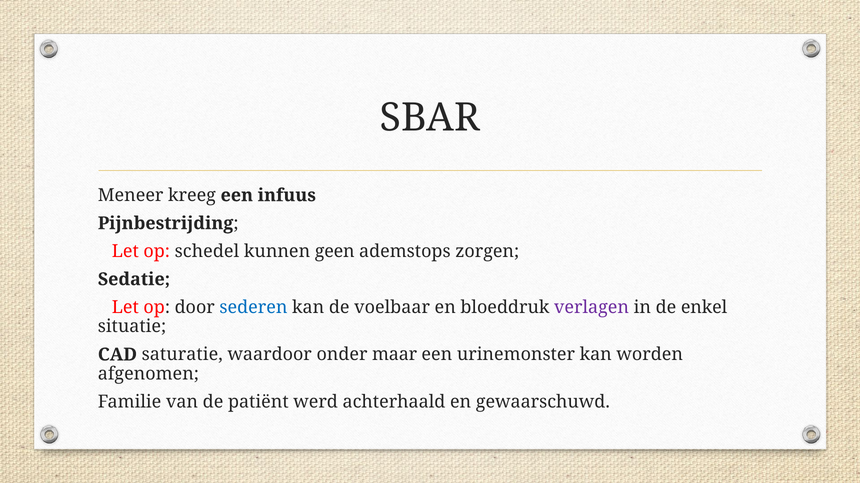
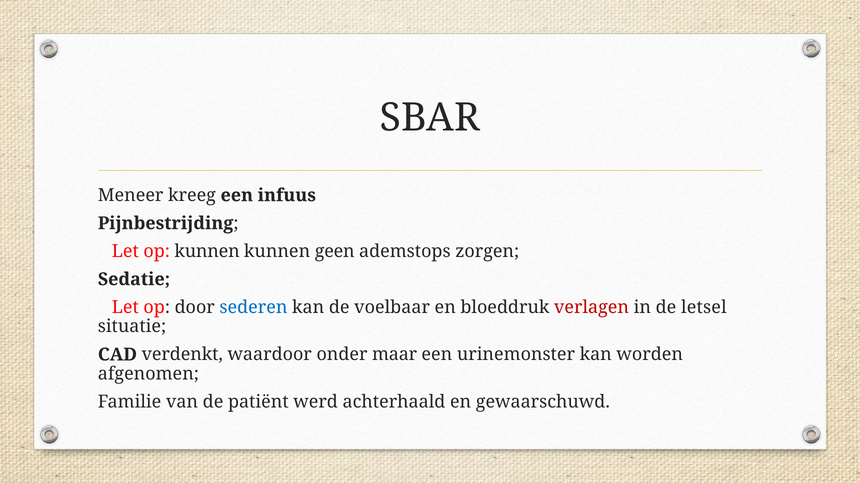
op schedel: schedel -> kunnen
verlagen colour: purple -> red
enkel: enkel -> letsel
saturatie: saturatie -> verdenkt
